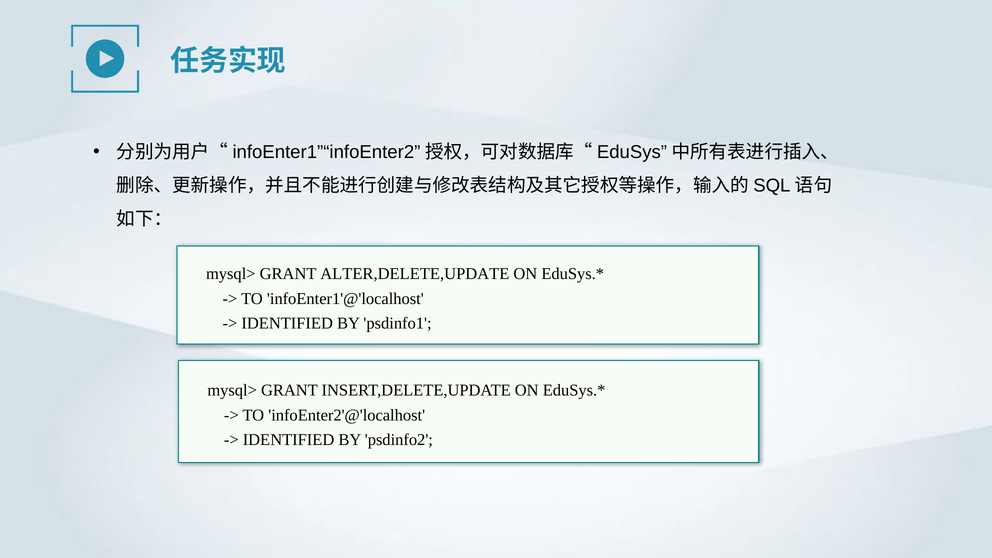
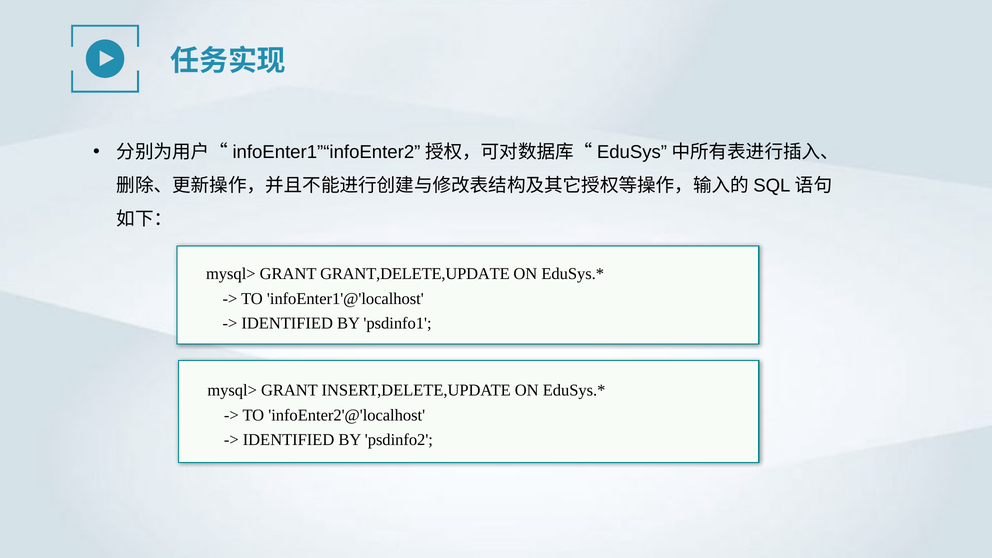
ALTER,DELETE,UPDATE: ALTER,DELETE,UPDATE -> GRANT,DELETE,UPDATE
